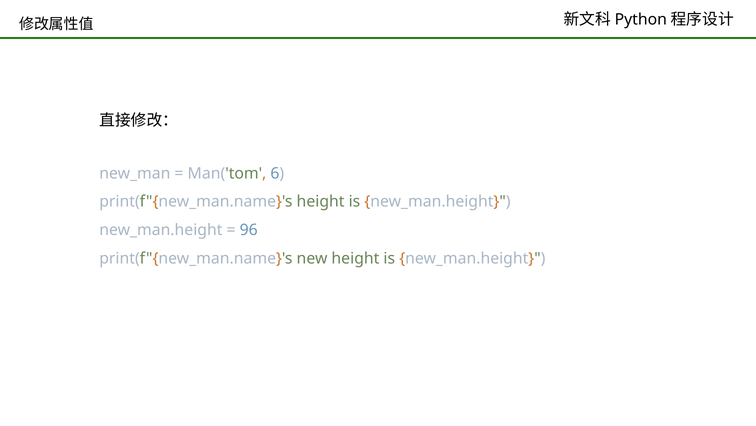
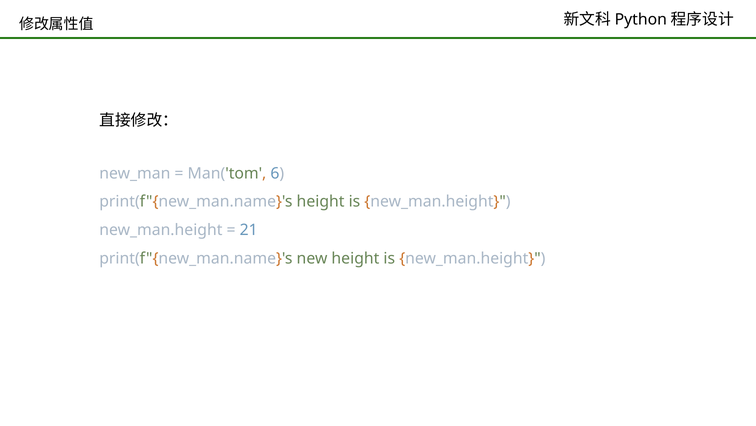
96: 96 -> 21
